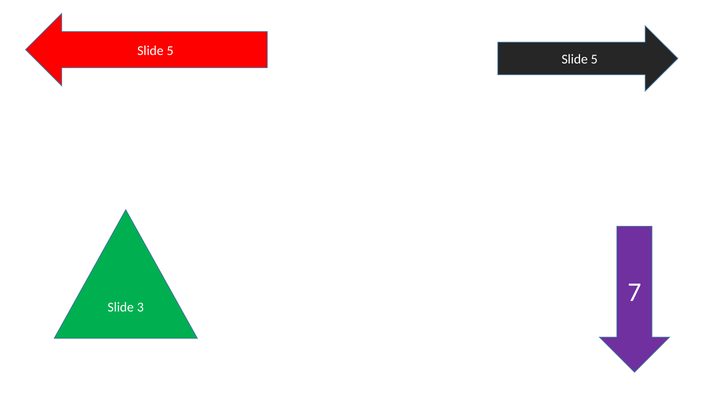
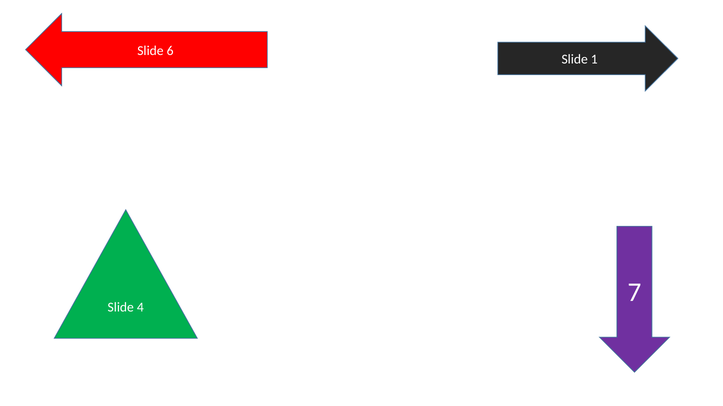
5 at (170, 51): 5 -> 6
5 at (594, 59): 5 -> 1
3: 3 -> 4
